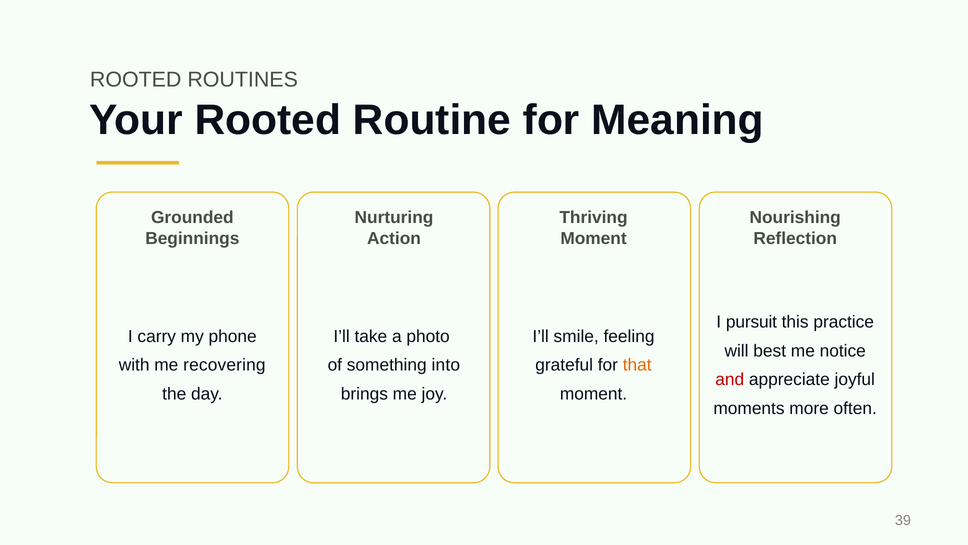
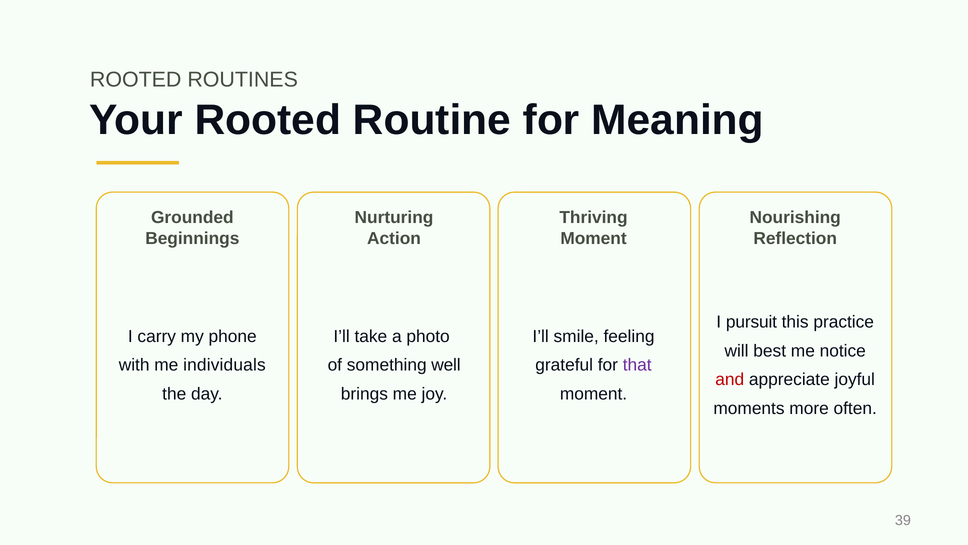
recovering: recovering -> individuals
into: into -> well
that colour: orange -> purple
